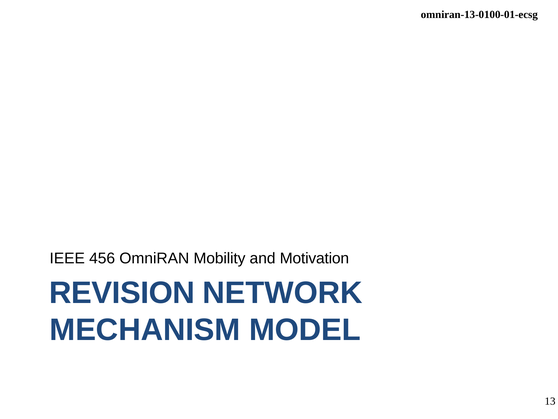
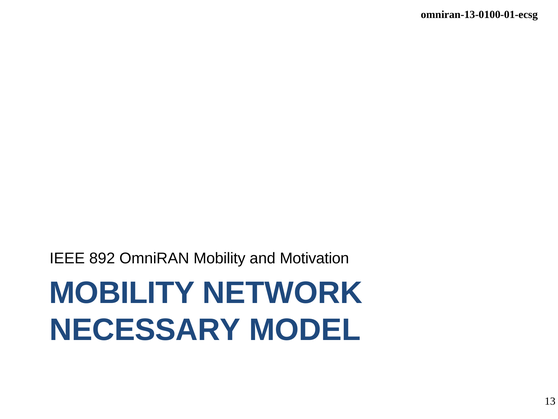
456: 456 -> 892
REVISION at (122, 292): REVISION -> MOBILITY
MECHANISM: MECHANISM -> NECESSARY
